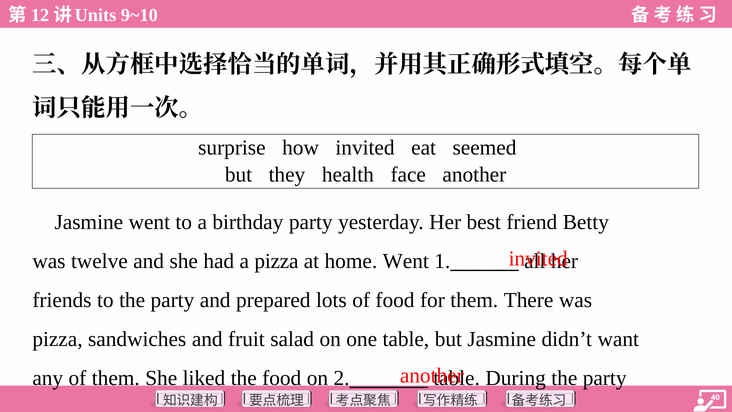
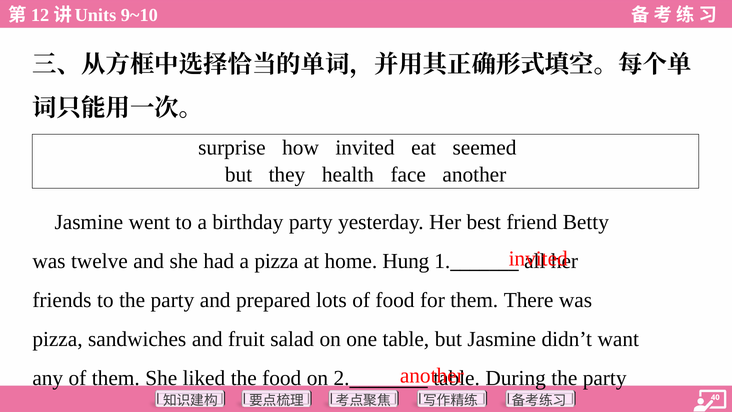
home Went: Went -> Hung
